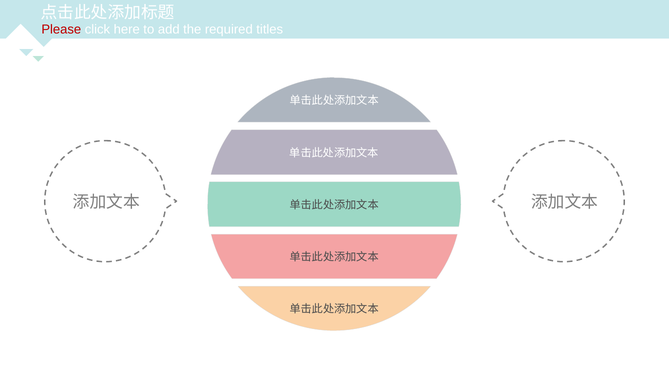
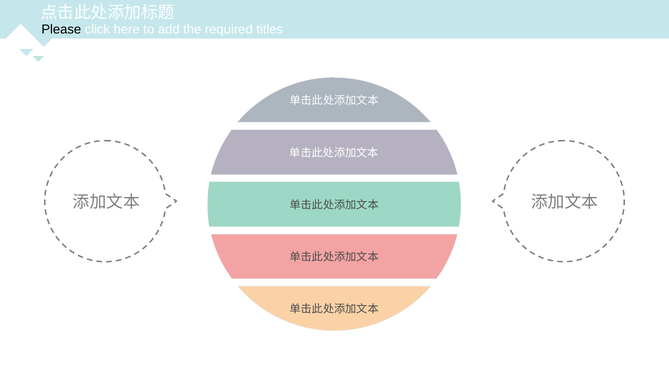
Please colour: red -> black
